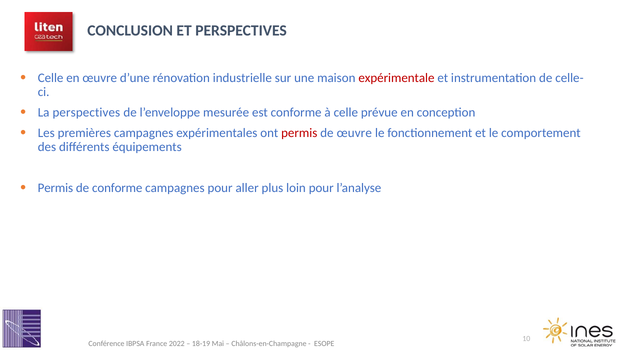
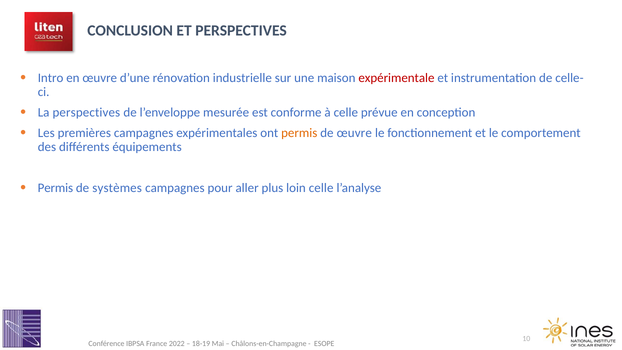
Celle at (51, 78): Celle -> Intro
permis at (299, 133) colour: red -> orange
de conforme: conforme -> systèmes
loin pour: pour -> celle
